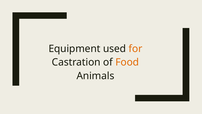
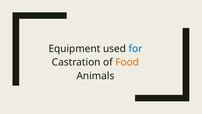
for colour: orange -> blue
